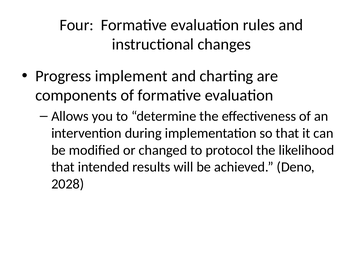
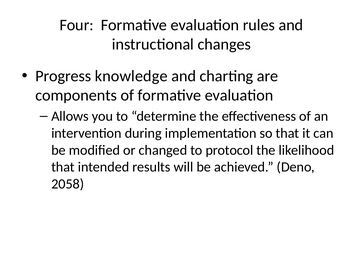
implement: implement -> knowledge
2028: 2028 -> 2058
